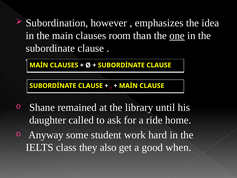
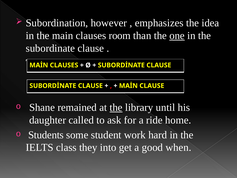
the at (116, 107) underline: none -> present
Anyway: Anyway -> Students
also: also -> into
